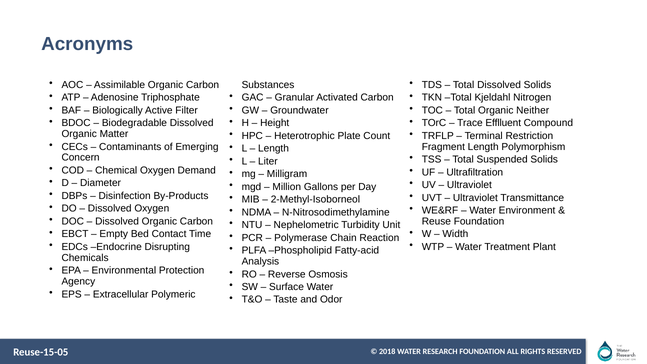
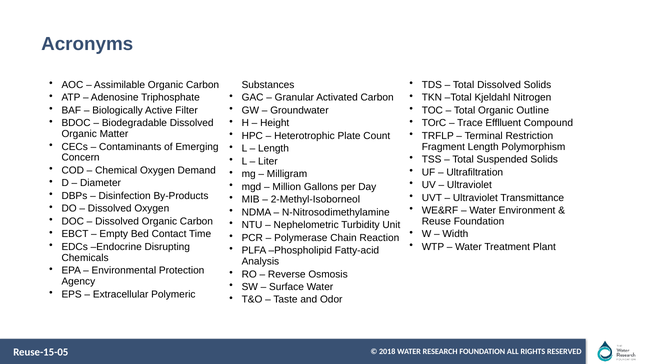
Neither: Neither -> Outline
